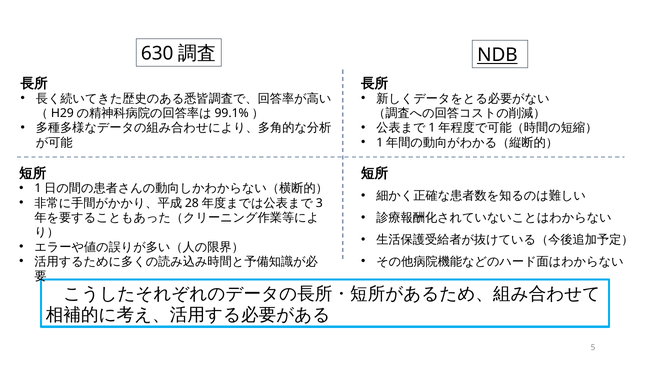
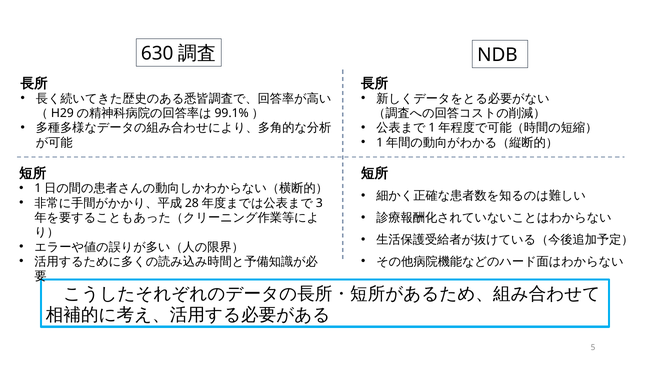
NDB underline: present -> none
